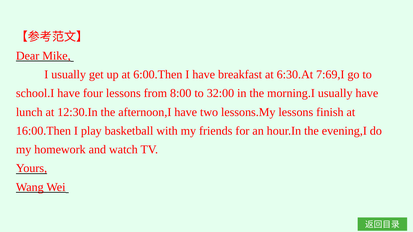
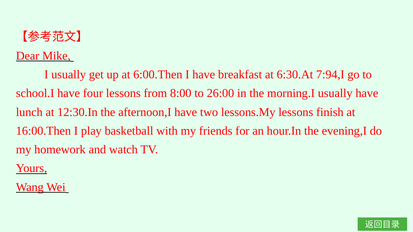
7:69,I: 7:69,I -> 7:94,I
32:00: 32:00 -> 26:00
